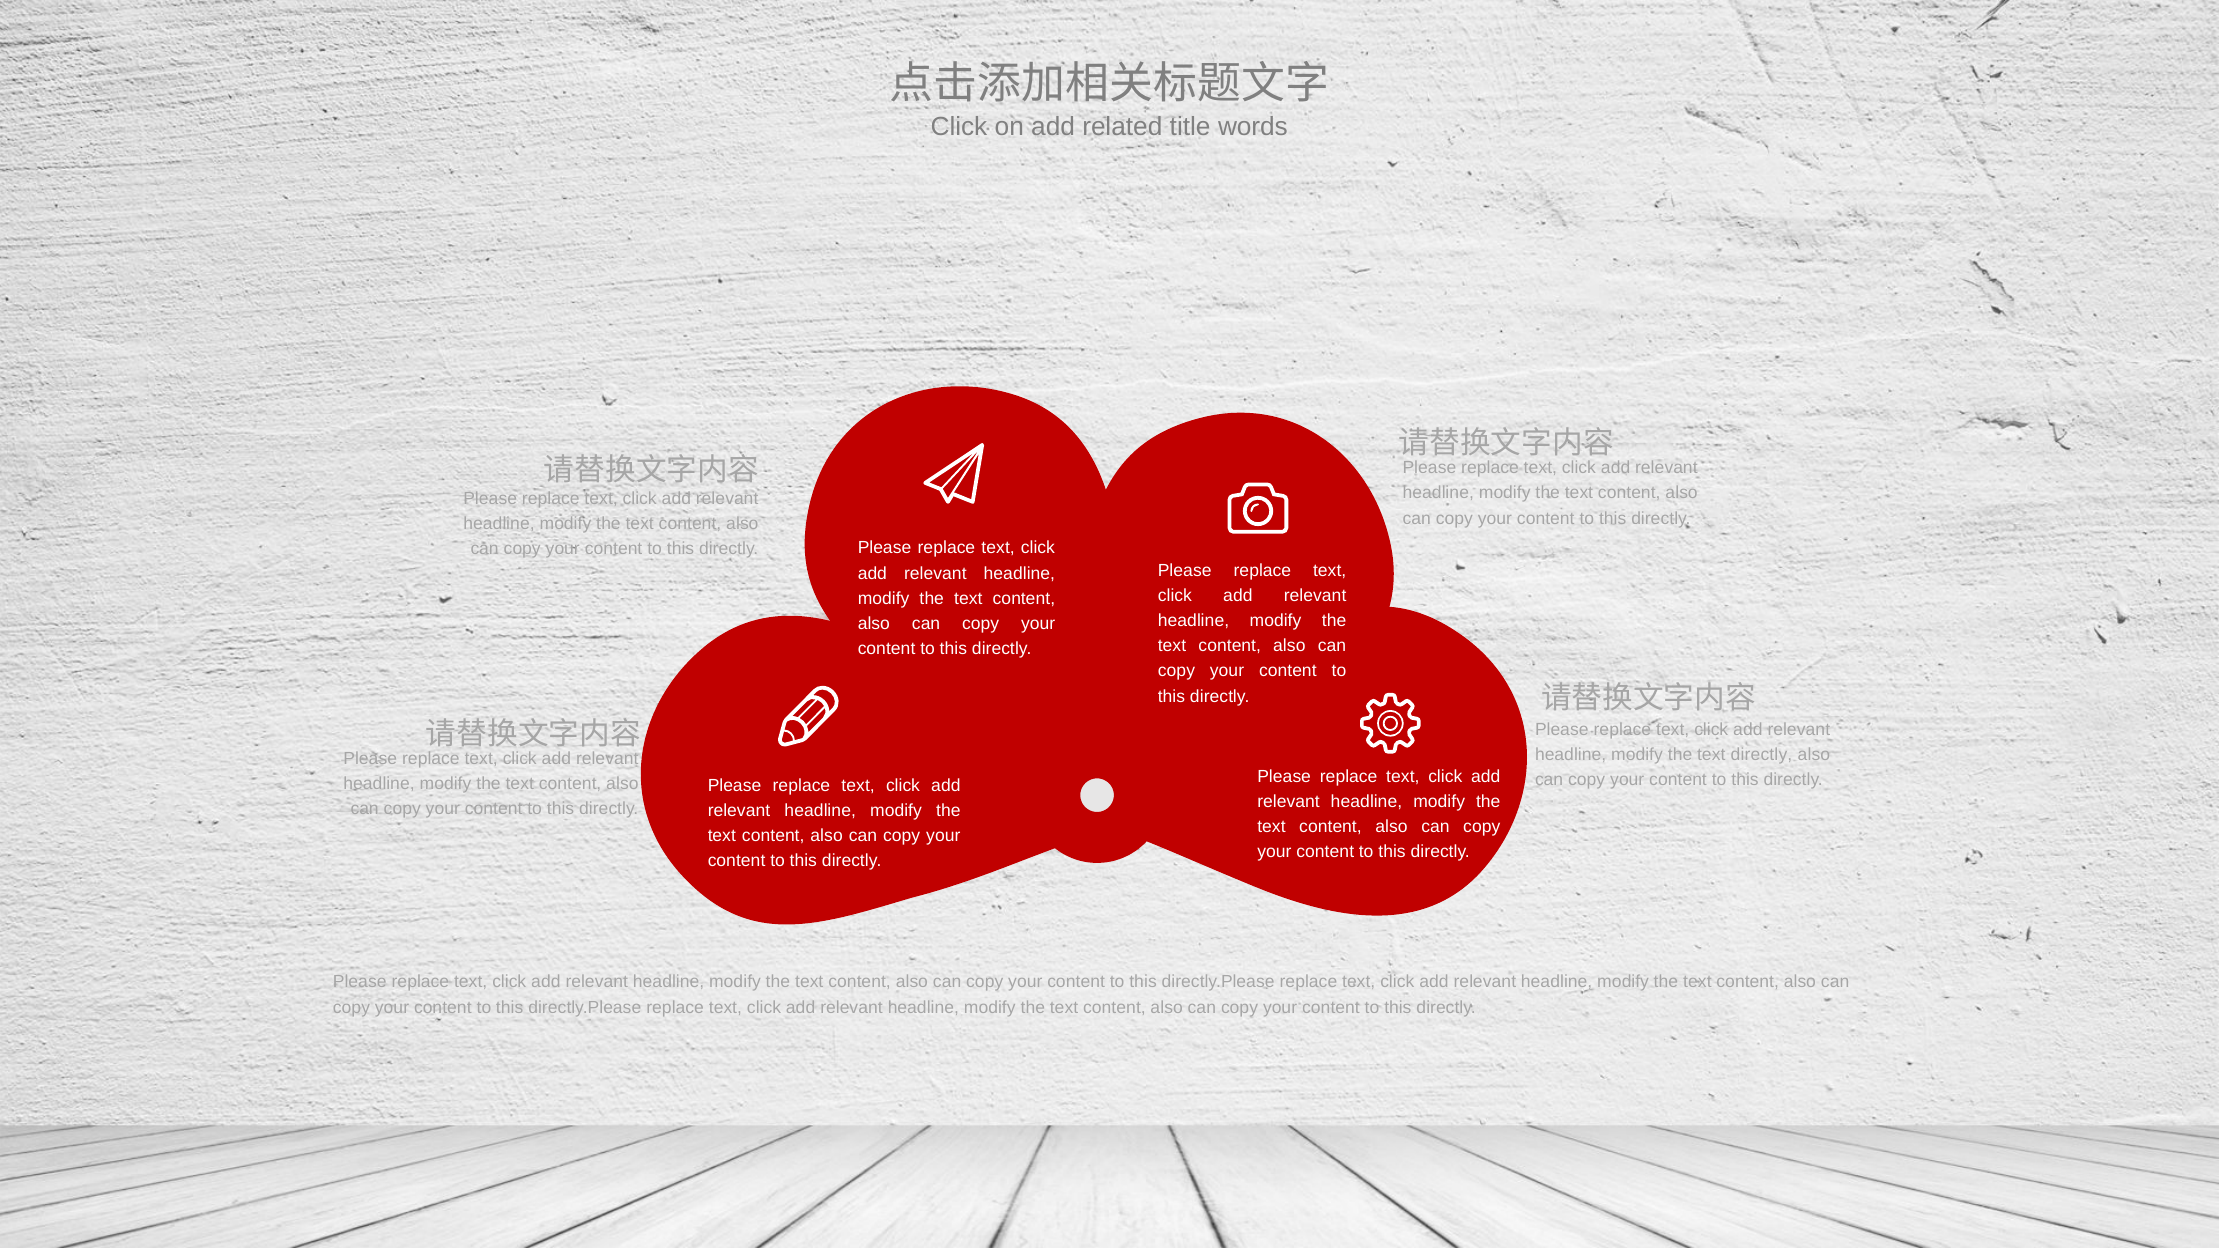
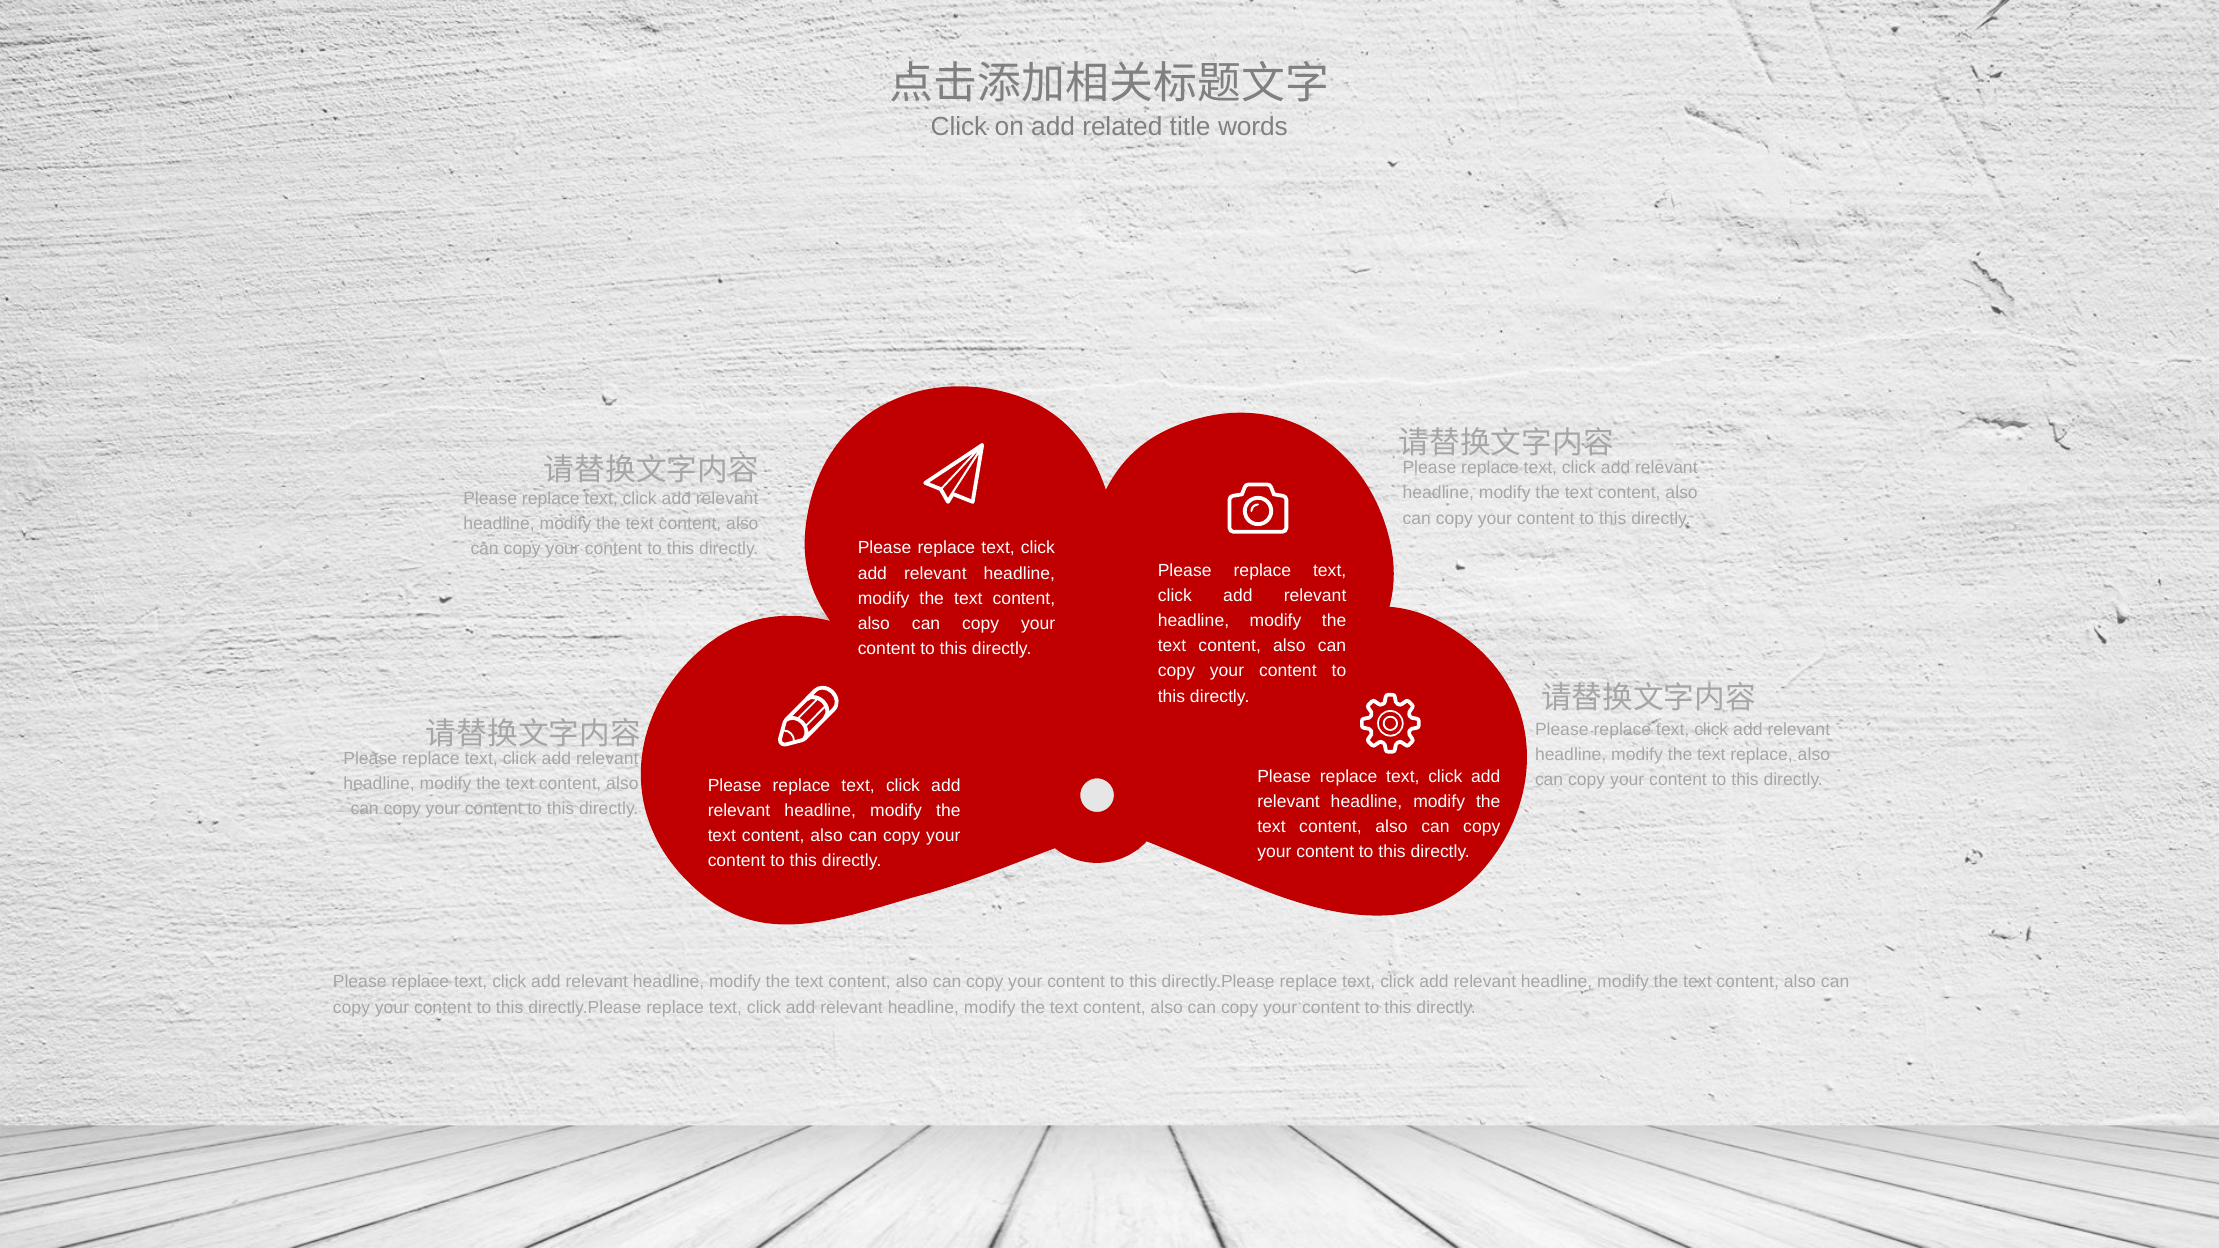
text directly: directly -> replace
